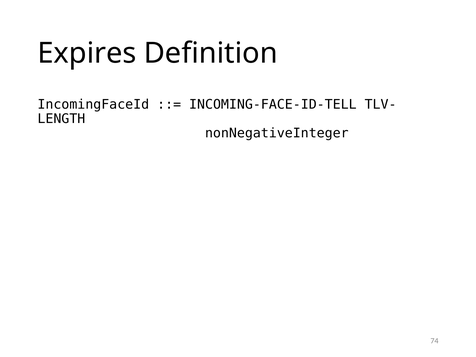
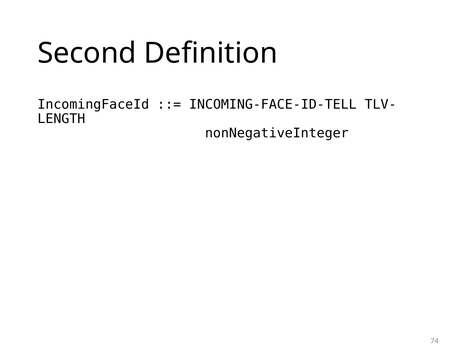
Expires: Expires -> Second
